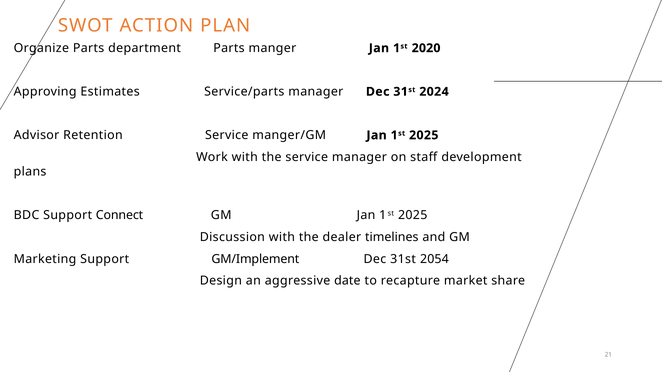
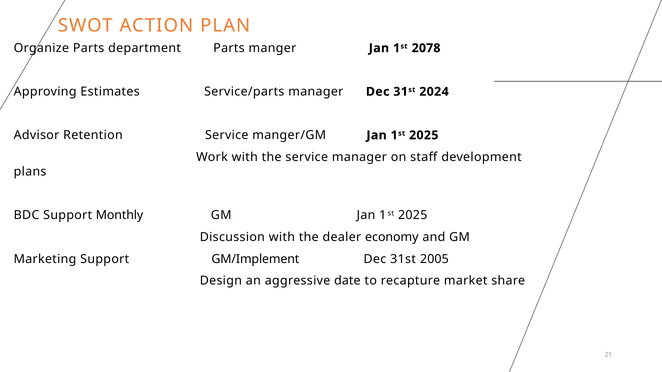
2020: 2020 -> 2078
Connect: Connect -> Monthly
timelines: timelines -> economy
2054: 2054 -> 2005
